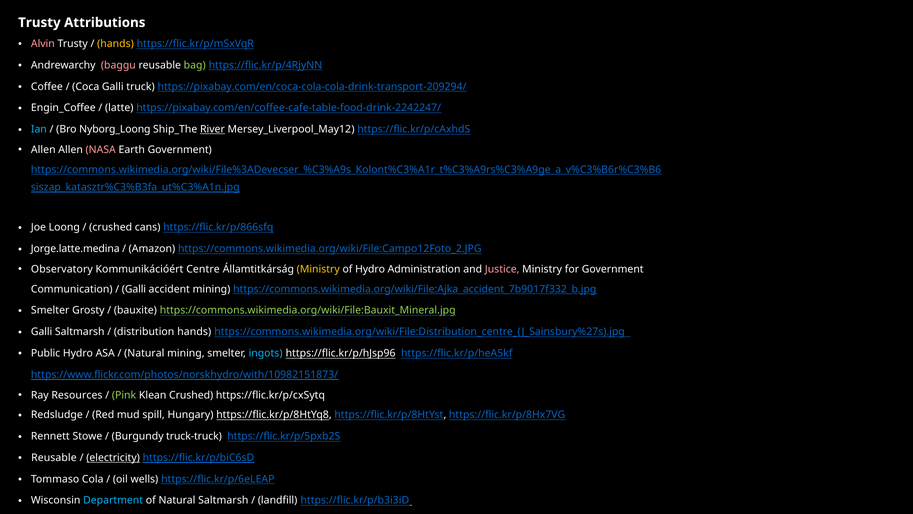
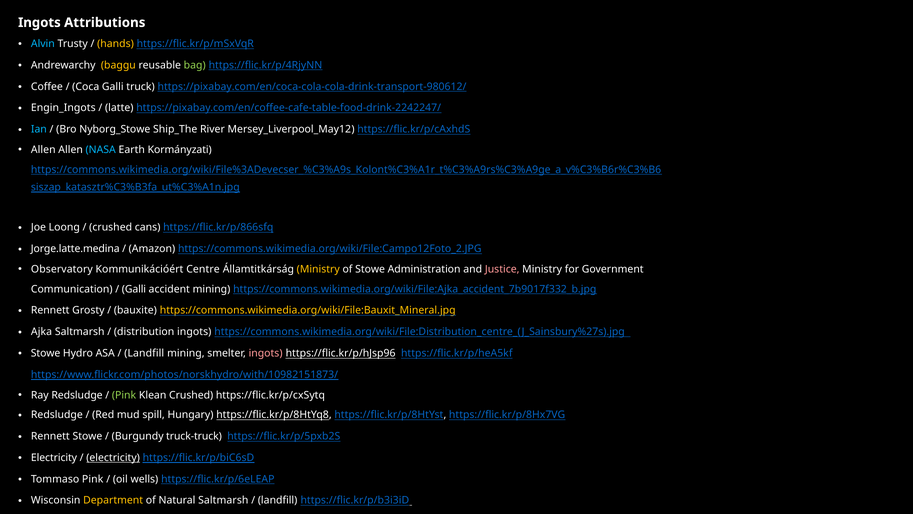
Trusty at (39, 23): Trusty -> Ingots
Alvin colour: pink -> light blue
baggu colour: pink -> yellow
https://pixabay.com/en/coca-cola-cola-drink-transport-209294/: https://pixabay.com/en/coca-cola-cola-drink-transport-209294/ -> https://pixabay.com/en/coca-cola-cola-drink-transport-980612/
Engin_Coffee: Engin_Coffee -> Engin_Ingots
Nyborg_Loong: Nyborg_Loong -> Nyborg_Stowe
River underline: present -> none
NASA colour: pink -> light blue
Earth Government: Government -> Kormányzati
of Hydro: Hydro -> Stowe
Smelter at (50, 310): Smelter -> Rennett
https://commons.wikimedia.org/wiki/File:Bauxit_Mineral.jpg colour: light green -> yellow
Galli at (42, 332): Galli -> Ajka
distribution hands: hands -> ingots
Public at (46, 353): Public -> Stowe
Natural at (144, 353): Natural -> Landfill
ingots at (266, 353) colour: light blue -> pink
Ray Resources: Resources -> Redsludge
Reusable at (54, 457): Reusable -> Electricity
Tommaso Cola: Cola -> Pink
Department colour: light blue -> yellow
